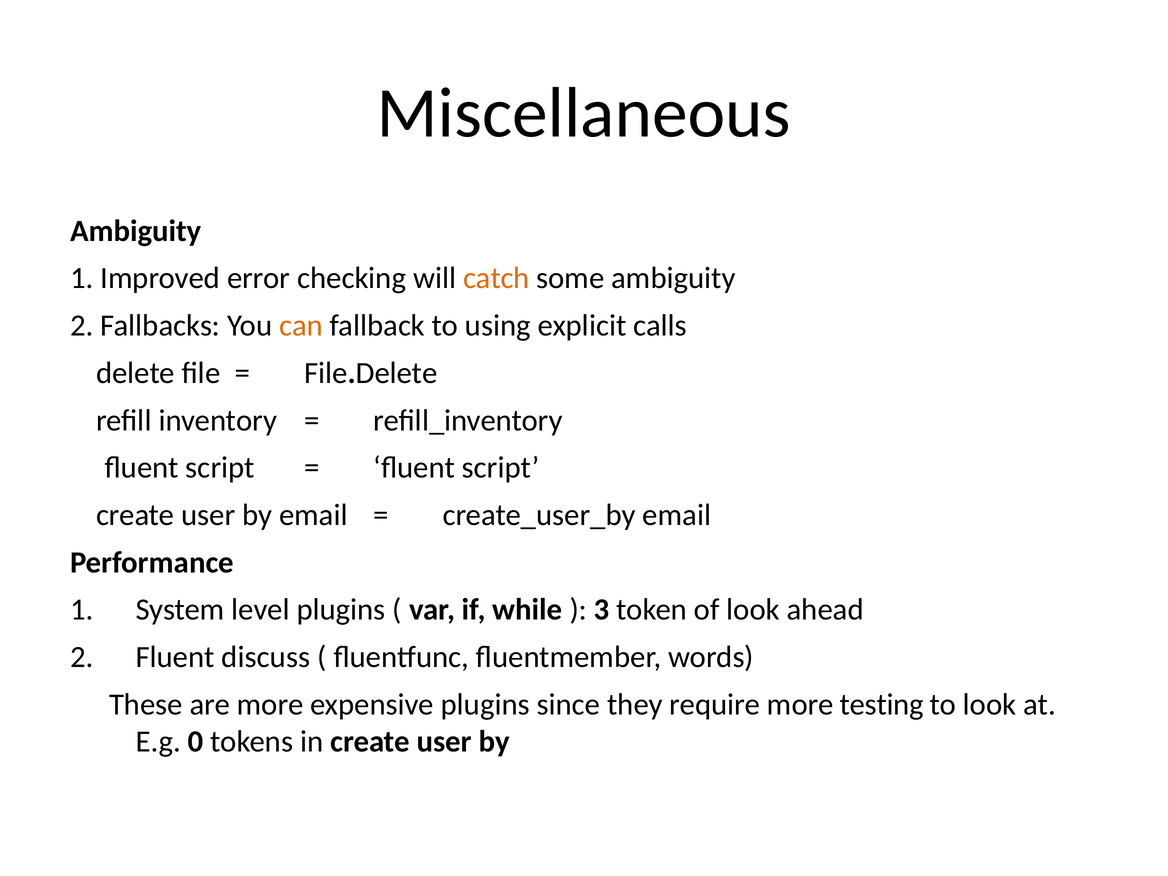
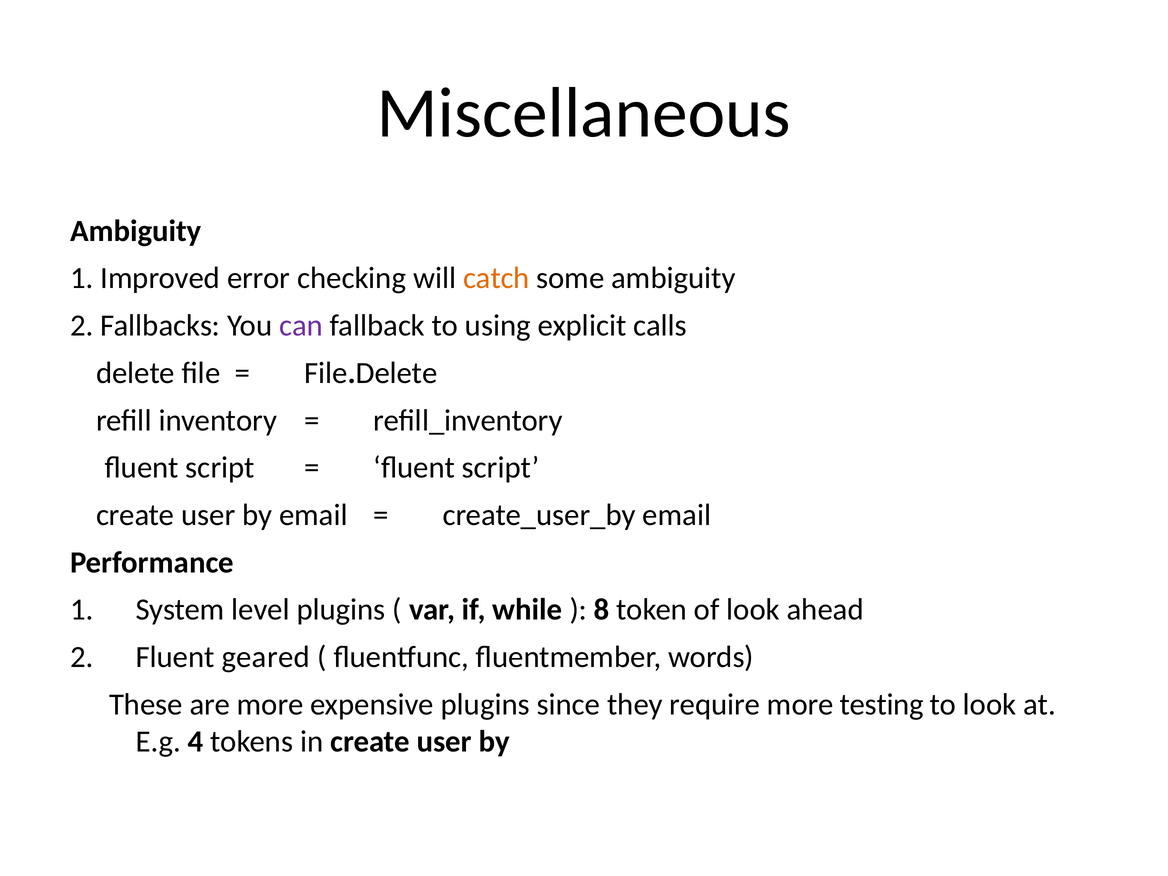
can colour: orange -> purple
3: 3 -> 8
discuss: discuss -> geared
0: 0 -> 4
